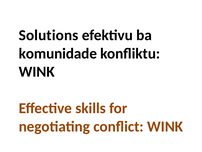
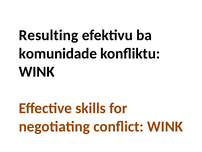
Solutions: Solutions -> Resulting
